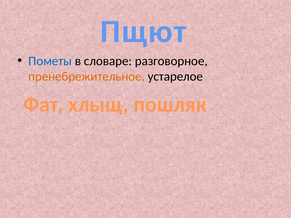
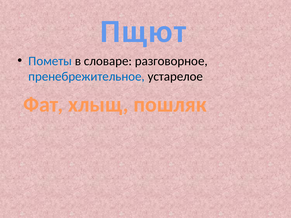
пренебрежительное colour: orange -> blue
